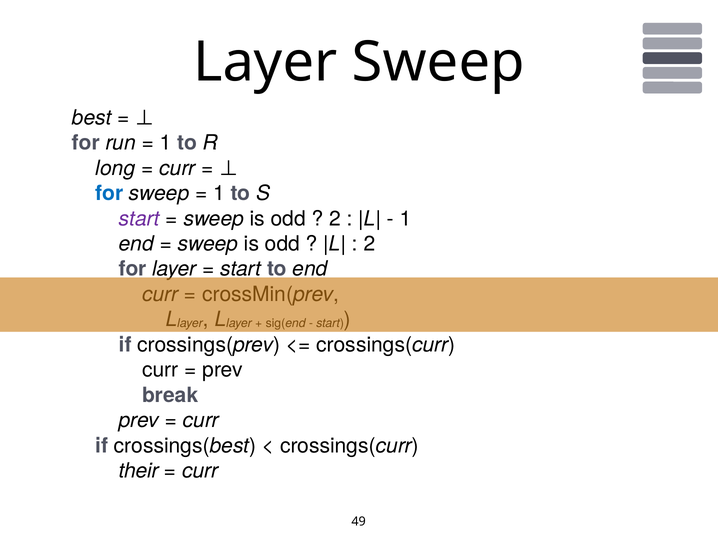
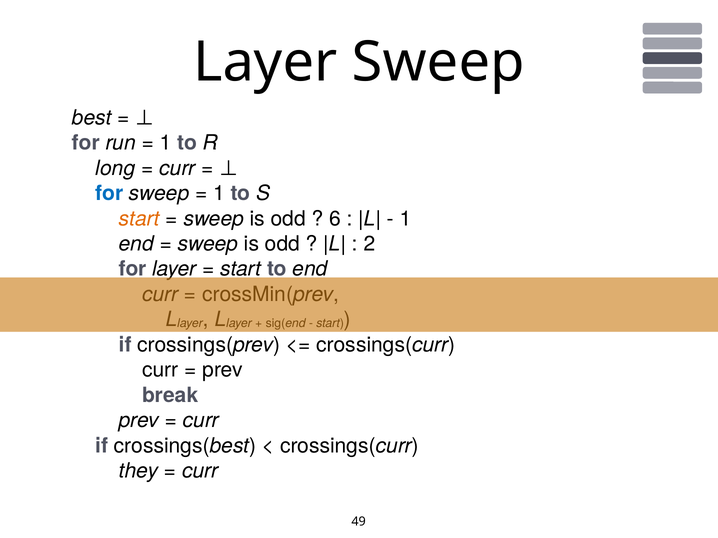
start at (139, 219) colour: purple -> orange
2 at (335, 219): 2 -> 6
their: their -> they
